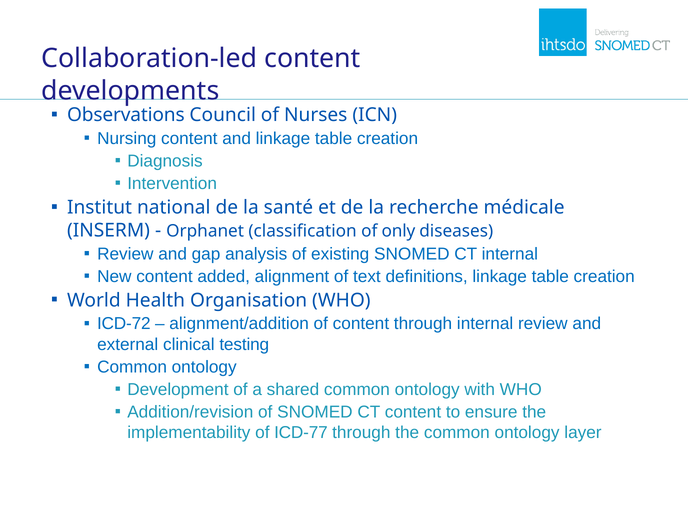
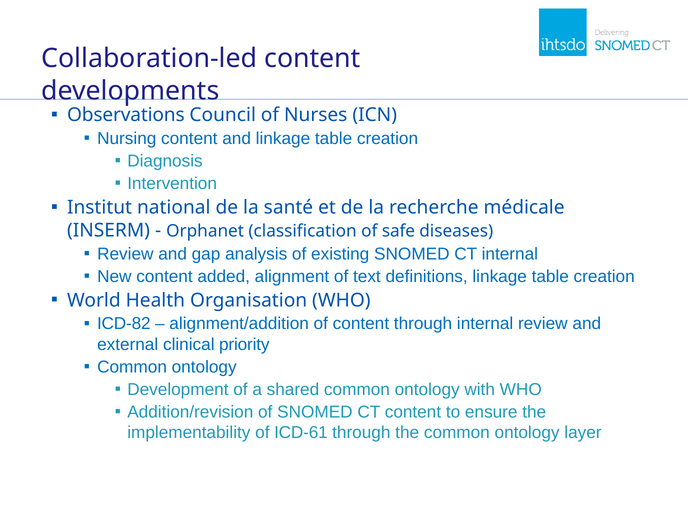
only: only -> safe
ICD-72: ICD-72 -> ICD-82
testing: testing -> priority
ICD-77: ICD-77 -> ICD-61
